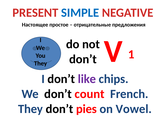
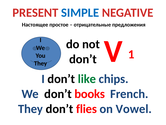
like colour: purple -> green
count: count -> books
pies: pies -> flies
